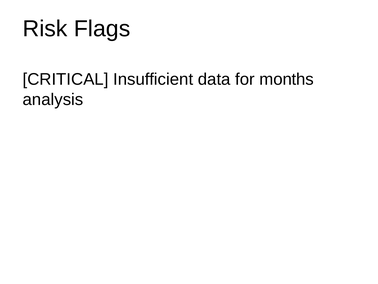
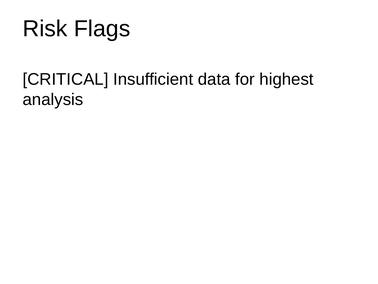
months: months -> highest
